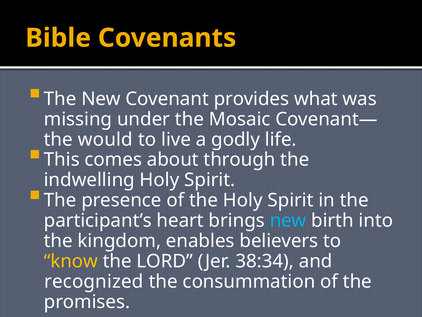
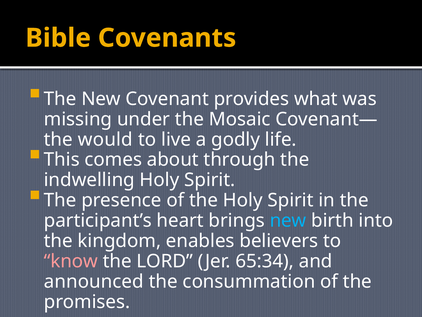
know colour: yellow -> pink
38:34: 38:34 -> 65:34
recognized: recognized -> announced
